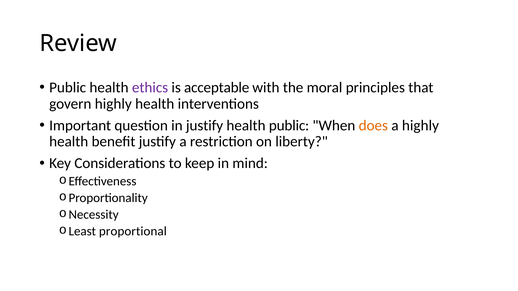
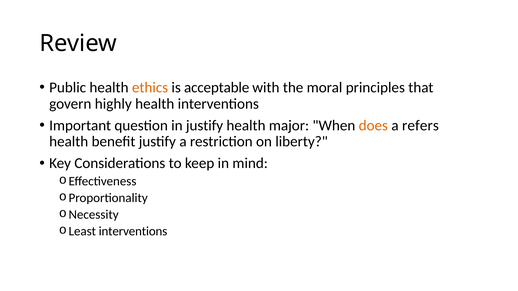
ethics colour: purple -> orange
health public: public -> major
a highly: highly -> refers
Least proportional: proportional -> interventions
